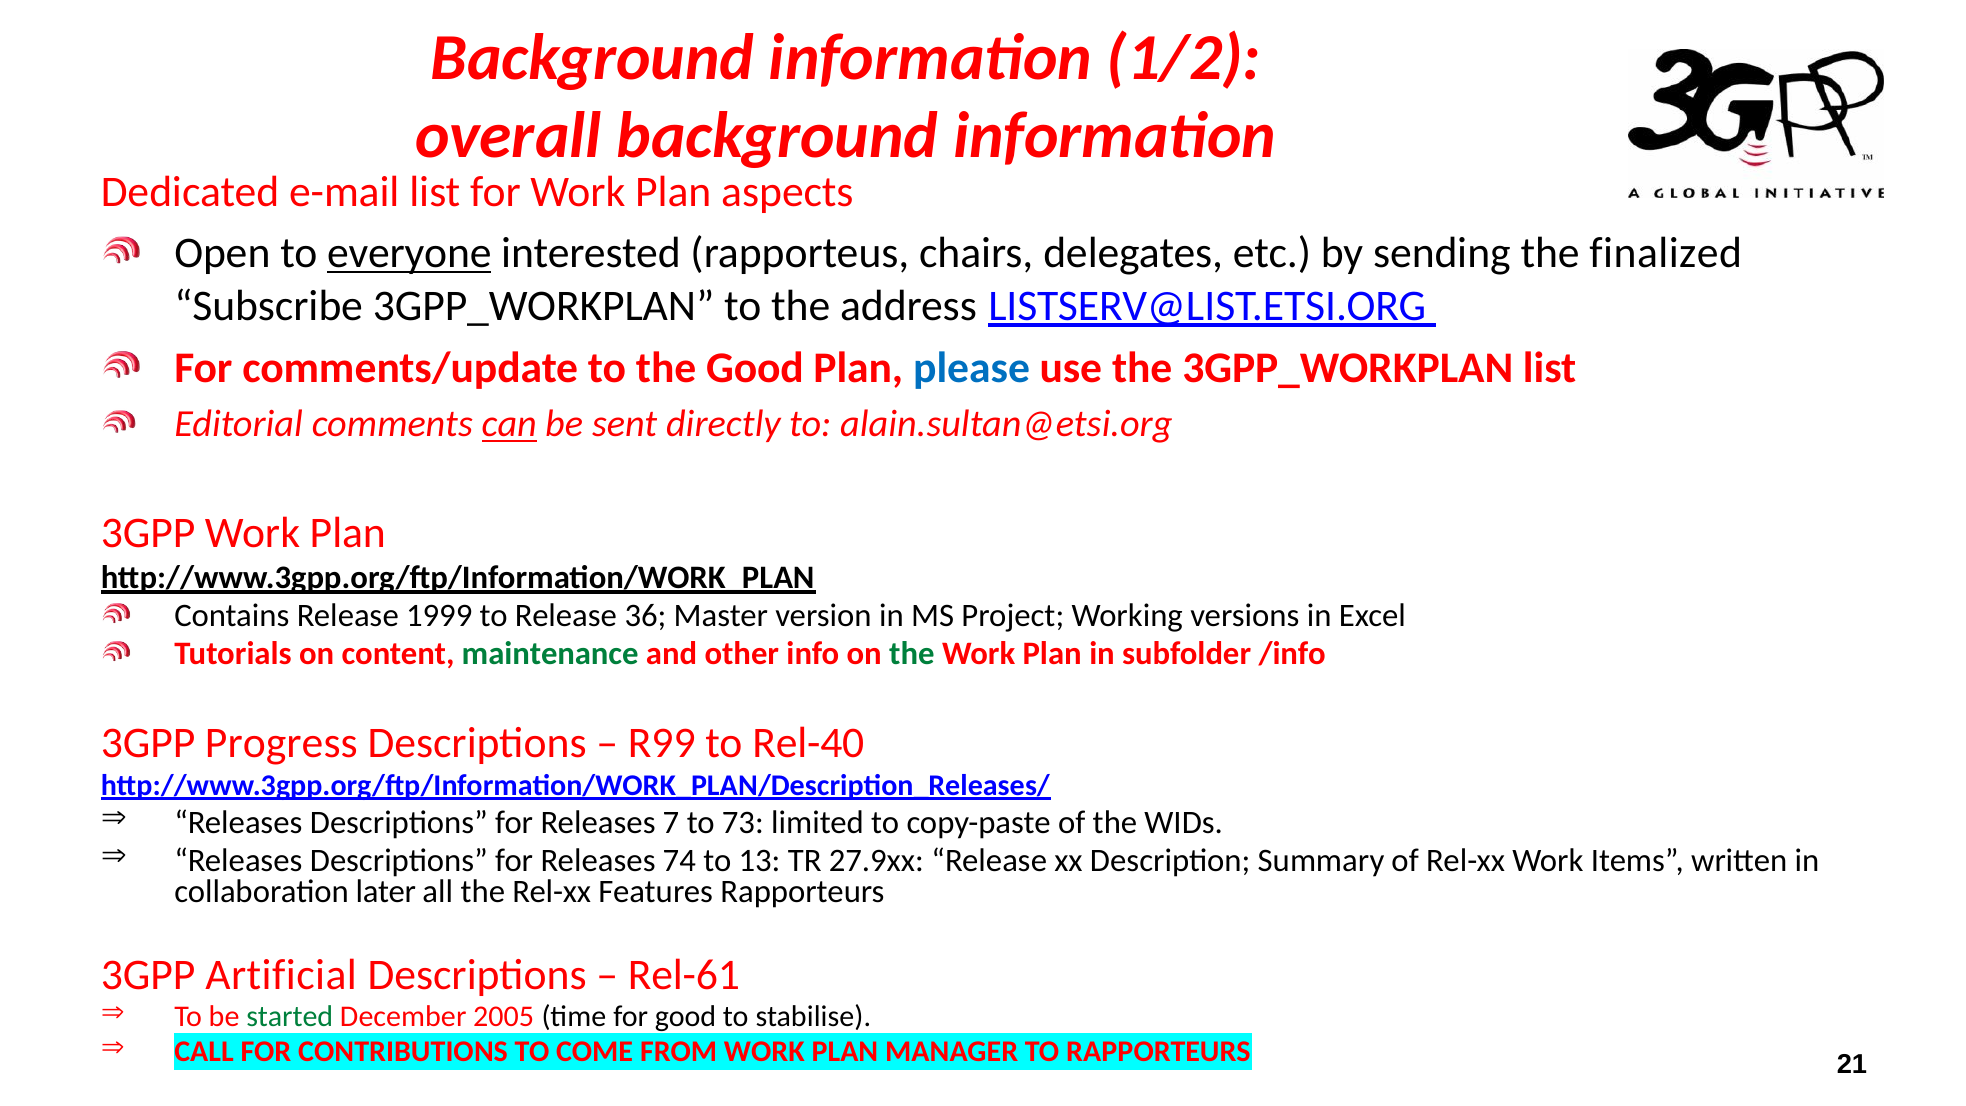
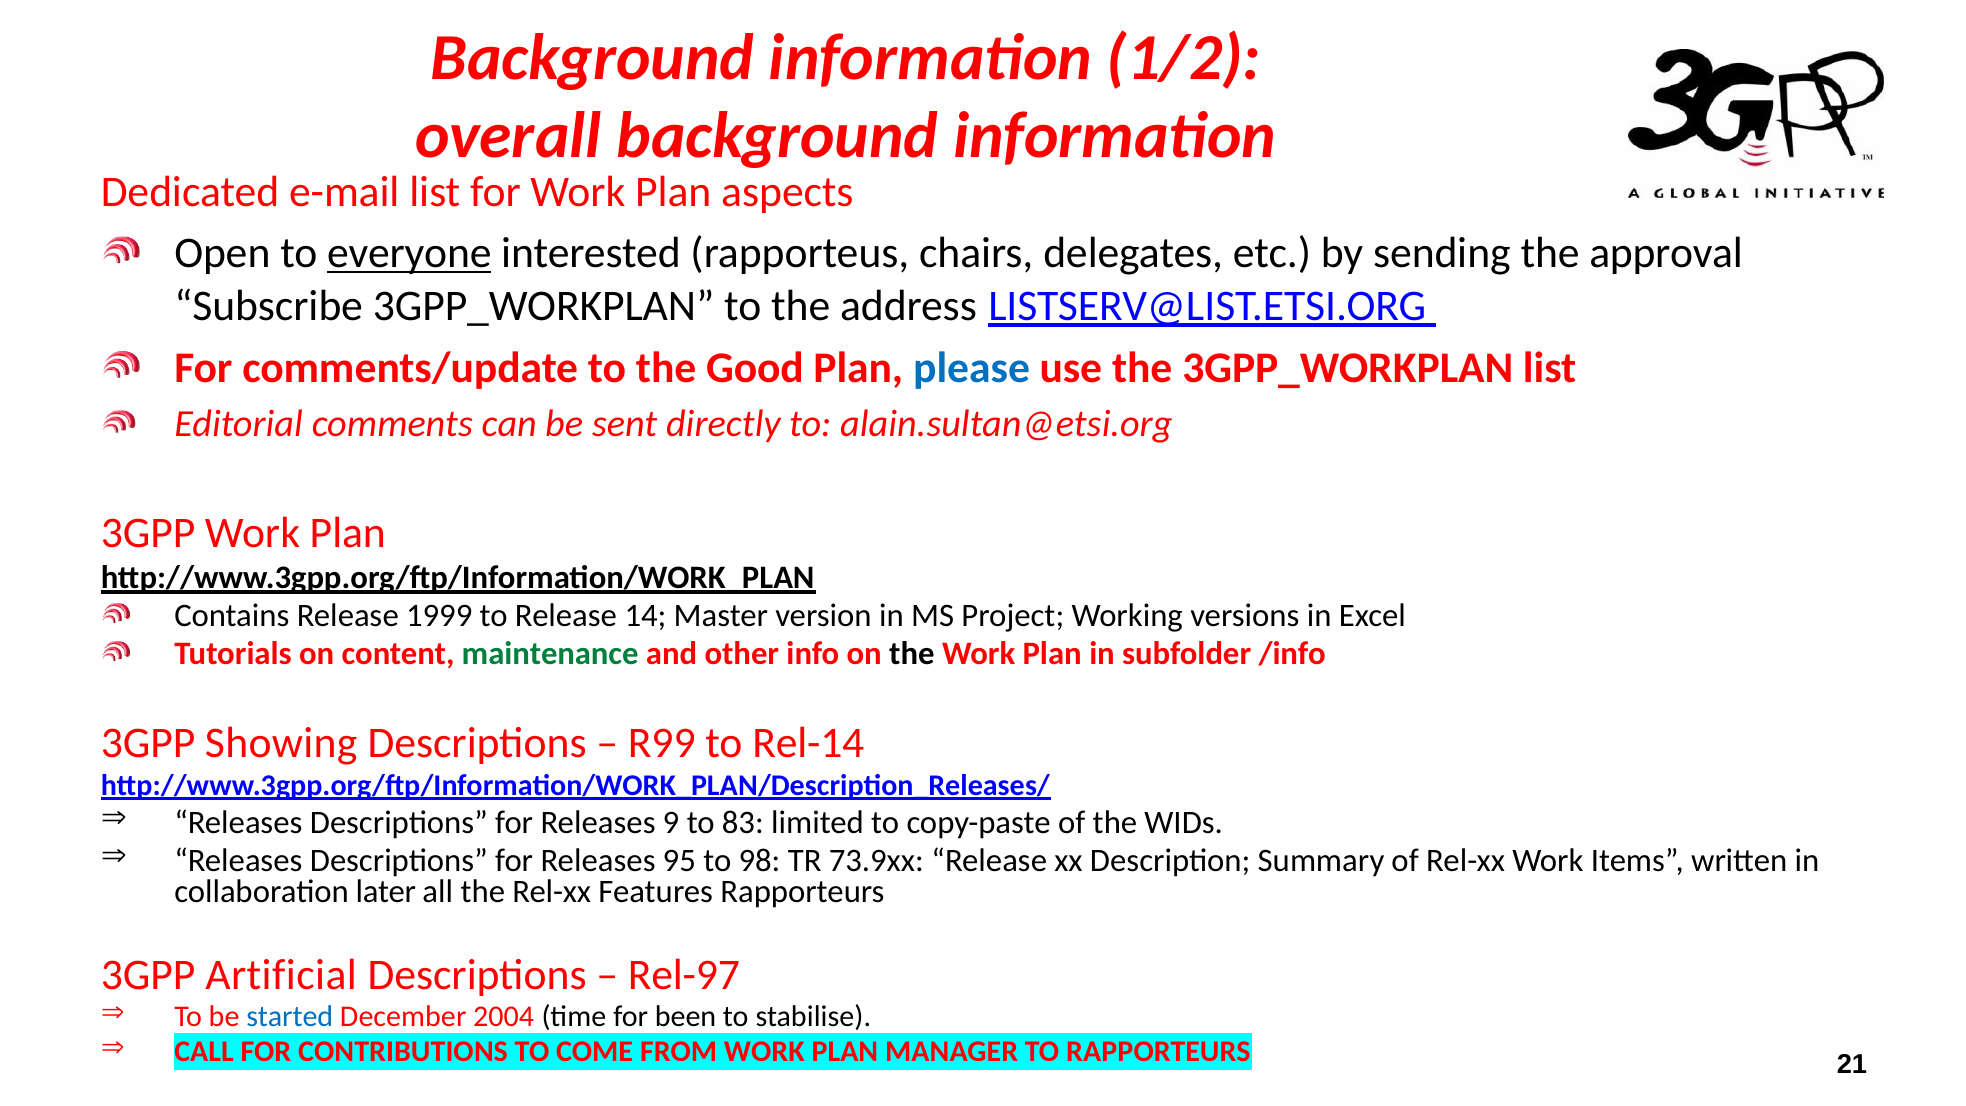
finalized: finalized -> approval
can underline: present -> none
36: 36 -> 14
the at (912, 654) colour: green -> black
Progress: Progress -> Showing
Rel-40: Rel-40 -> Rel-14
7: 7 -> 9
73: 73 -> 83
74: 74 -> 95
13: 13 -> 98
27.9xx: 27.9xx -> 73.9xx
Rel-61: Rel-61 -> Rel-97
started colour: green -> blue
2005: 2005 -> 2004
for good: good -> been
